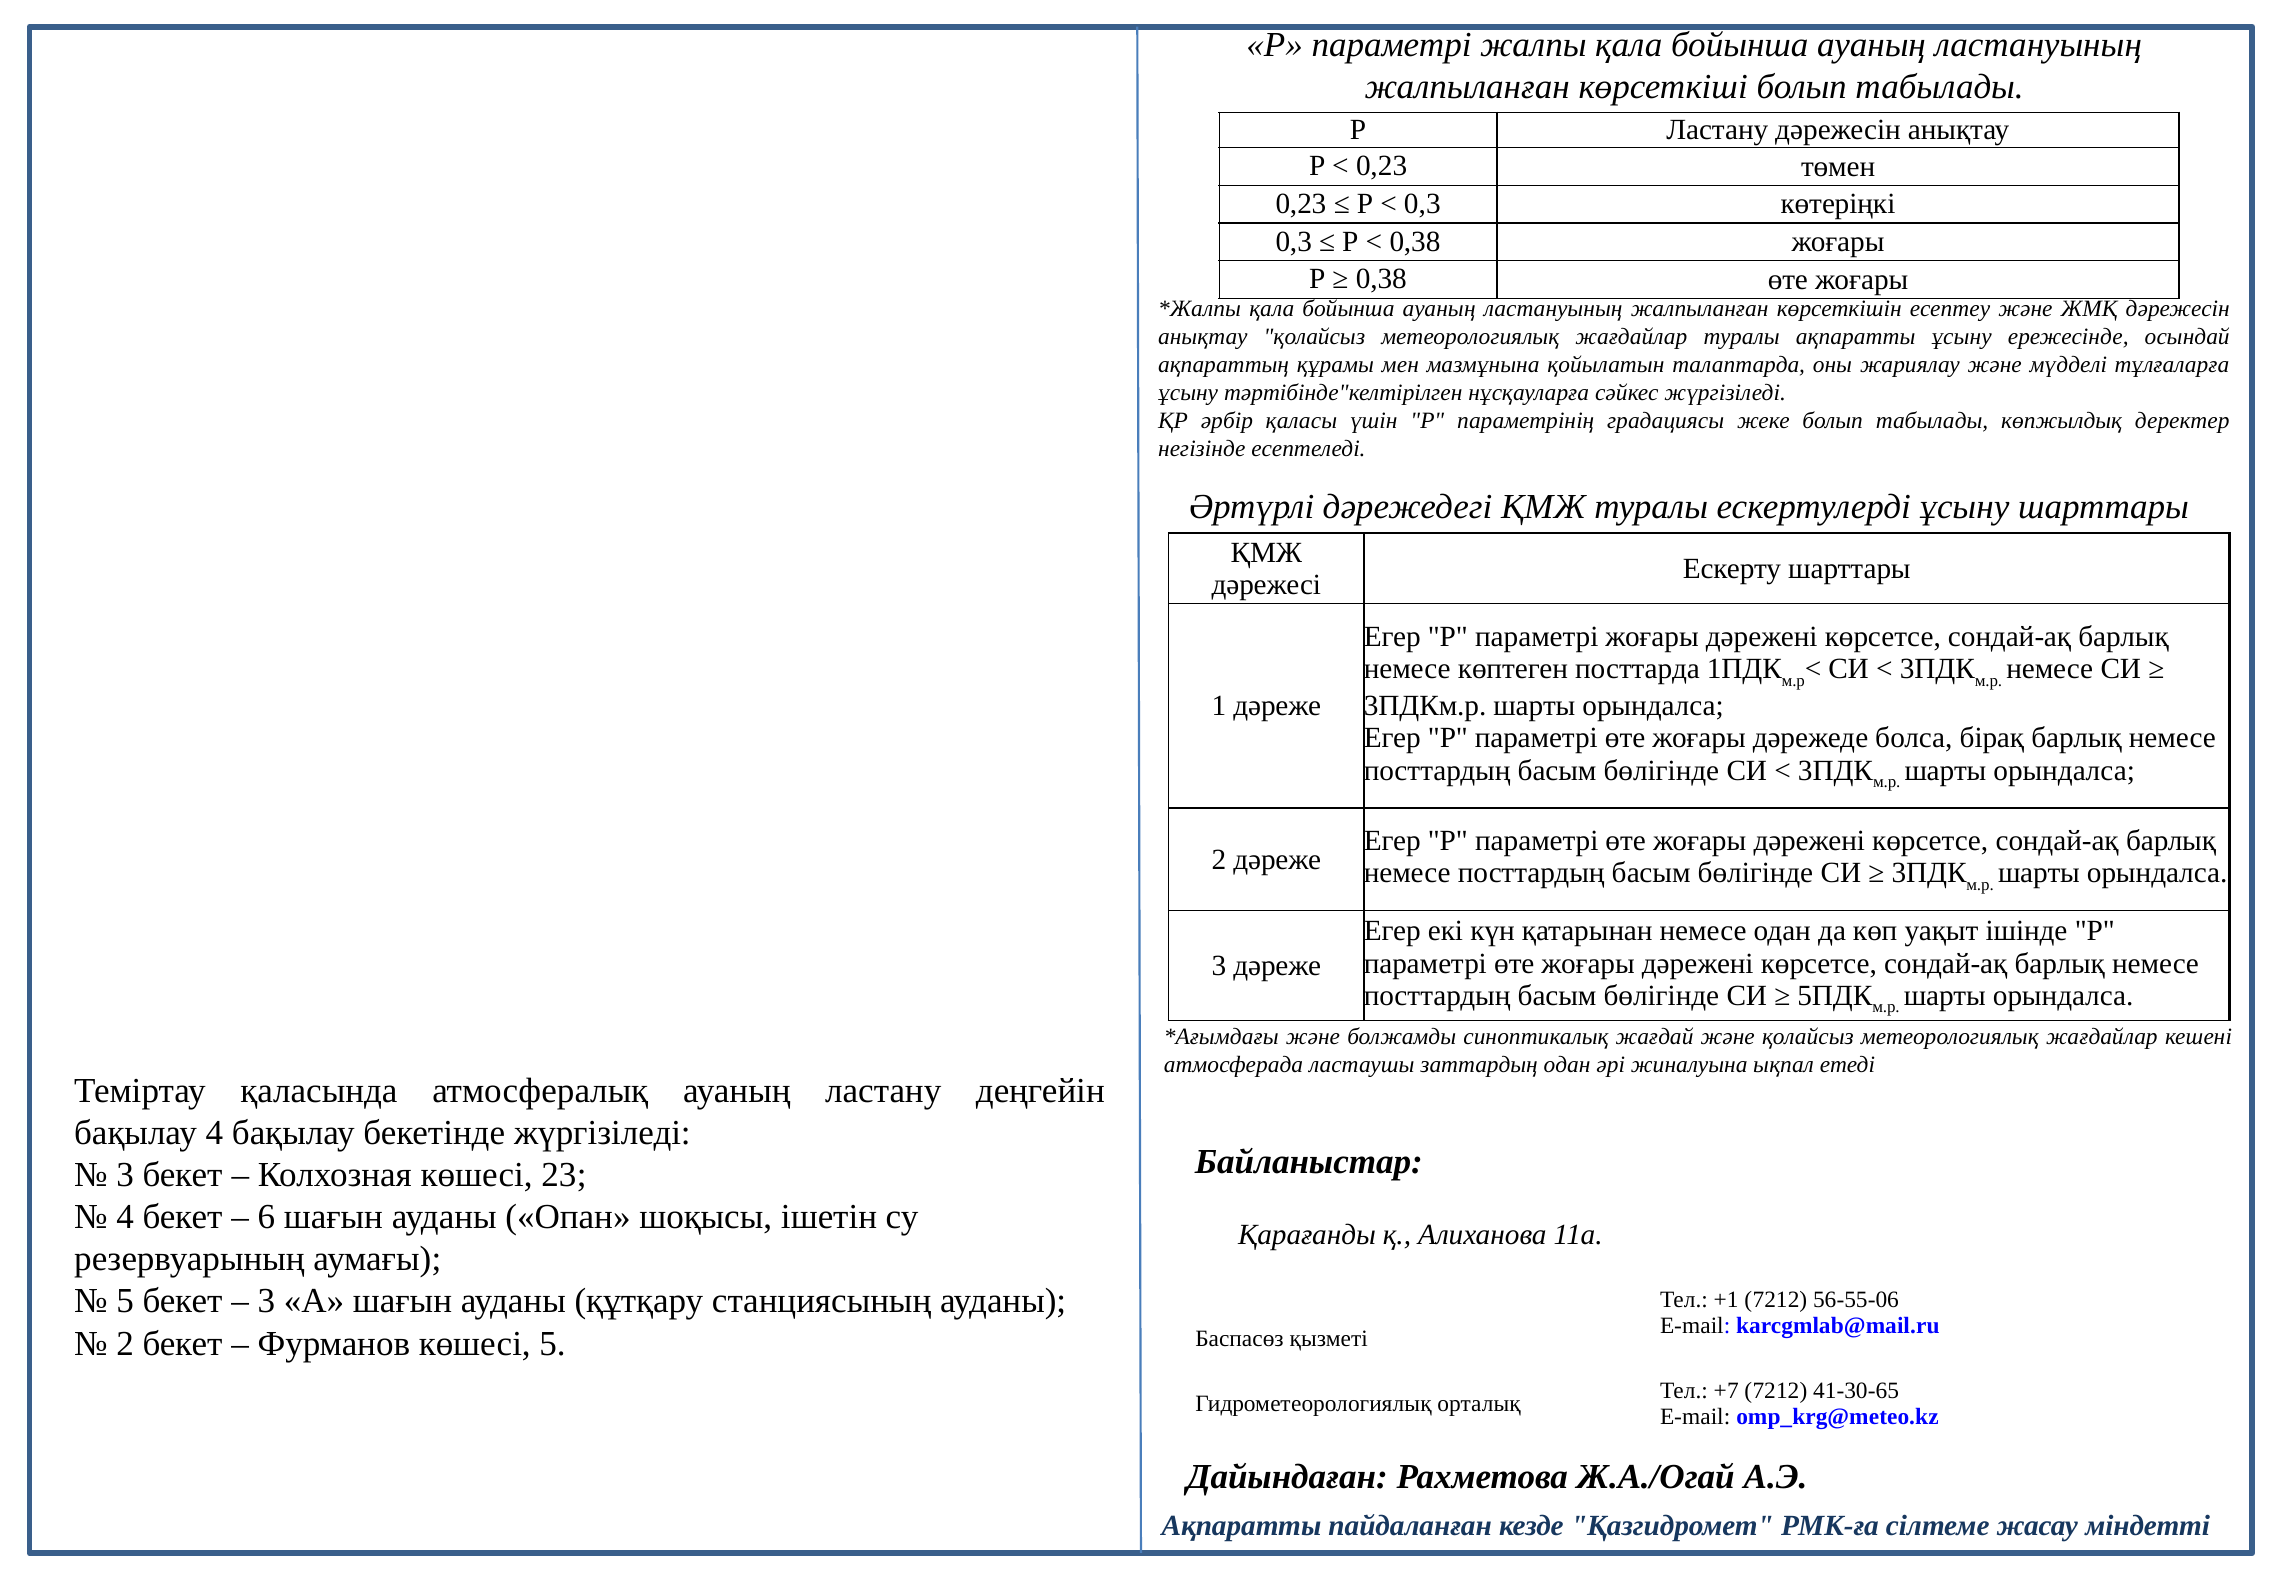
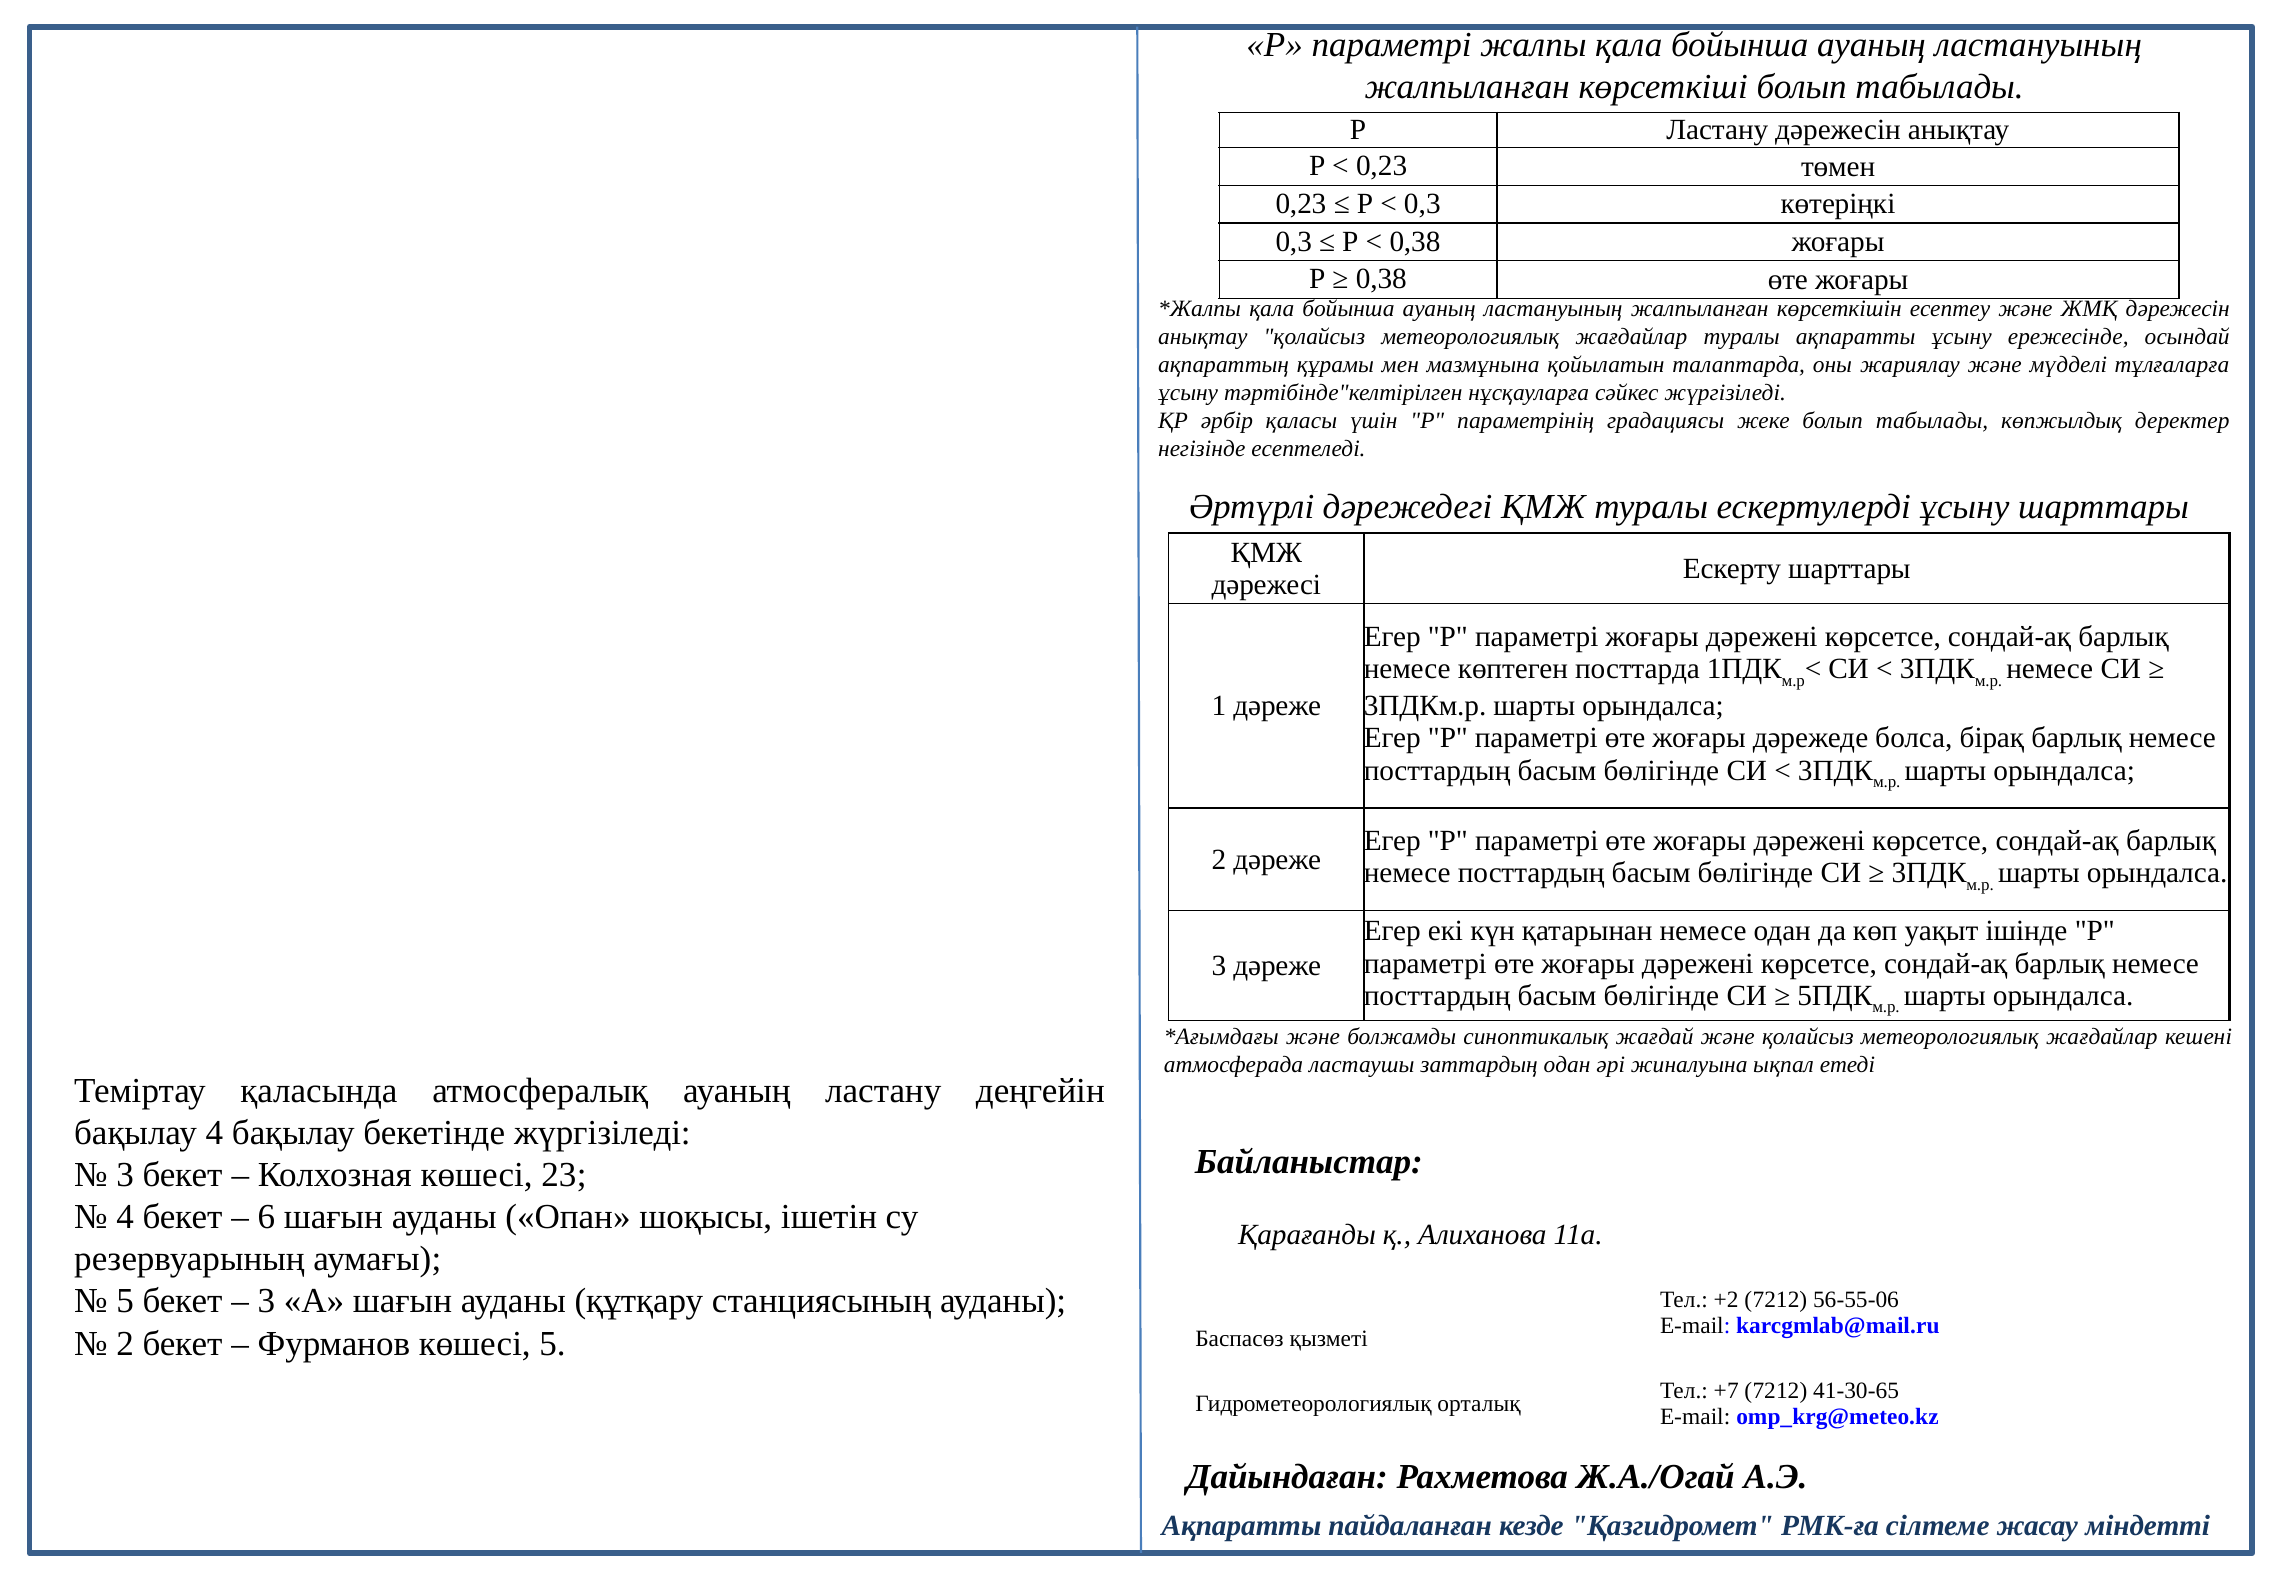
+1: +1 -> +2
